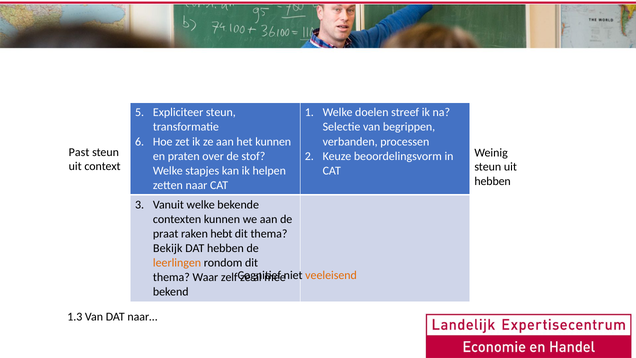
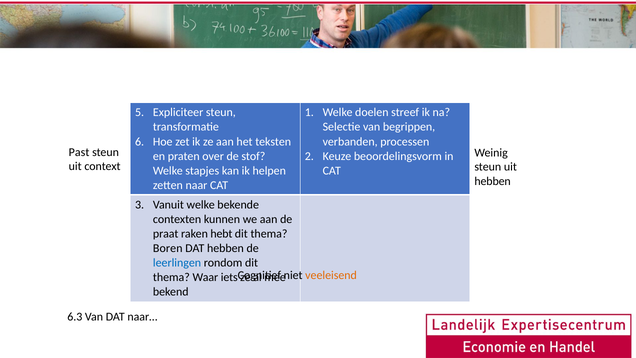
het kunnen: kunnen -> teksten
Bekijk: Bekijk -> Boren
leerlingen colour: orange -> blue
zelf: zelf -> iets
1.3: 1.3 -> 6.3
